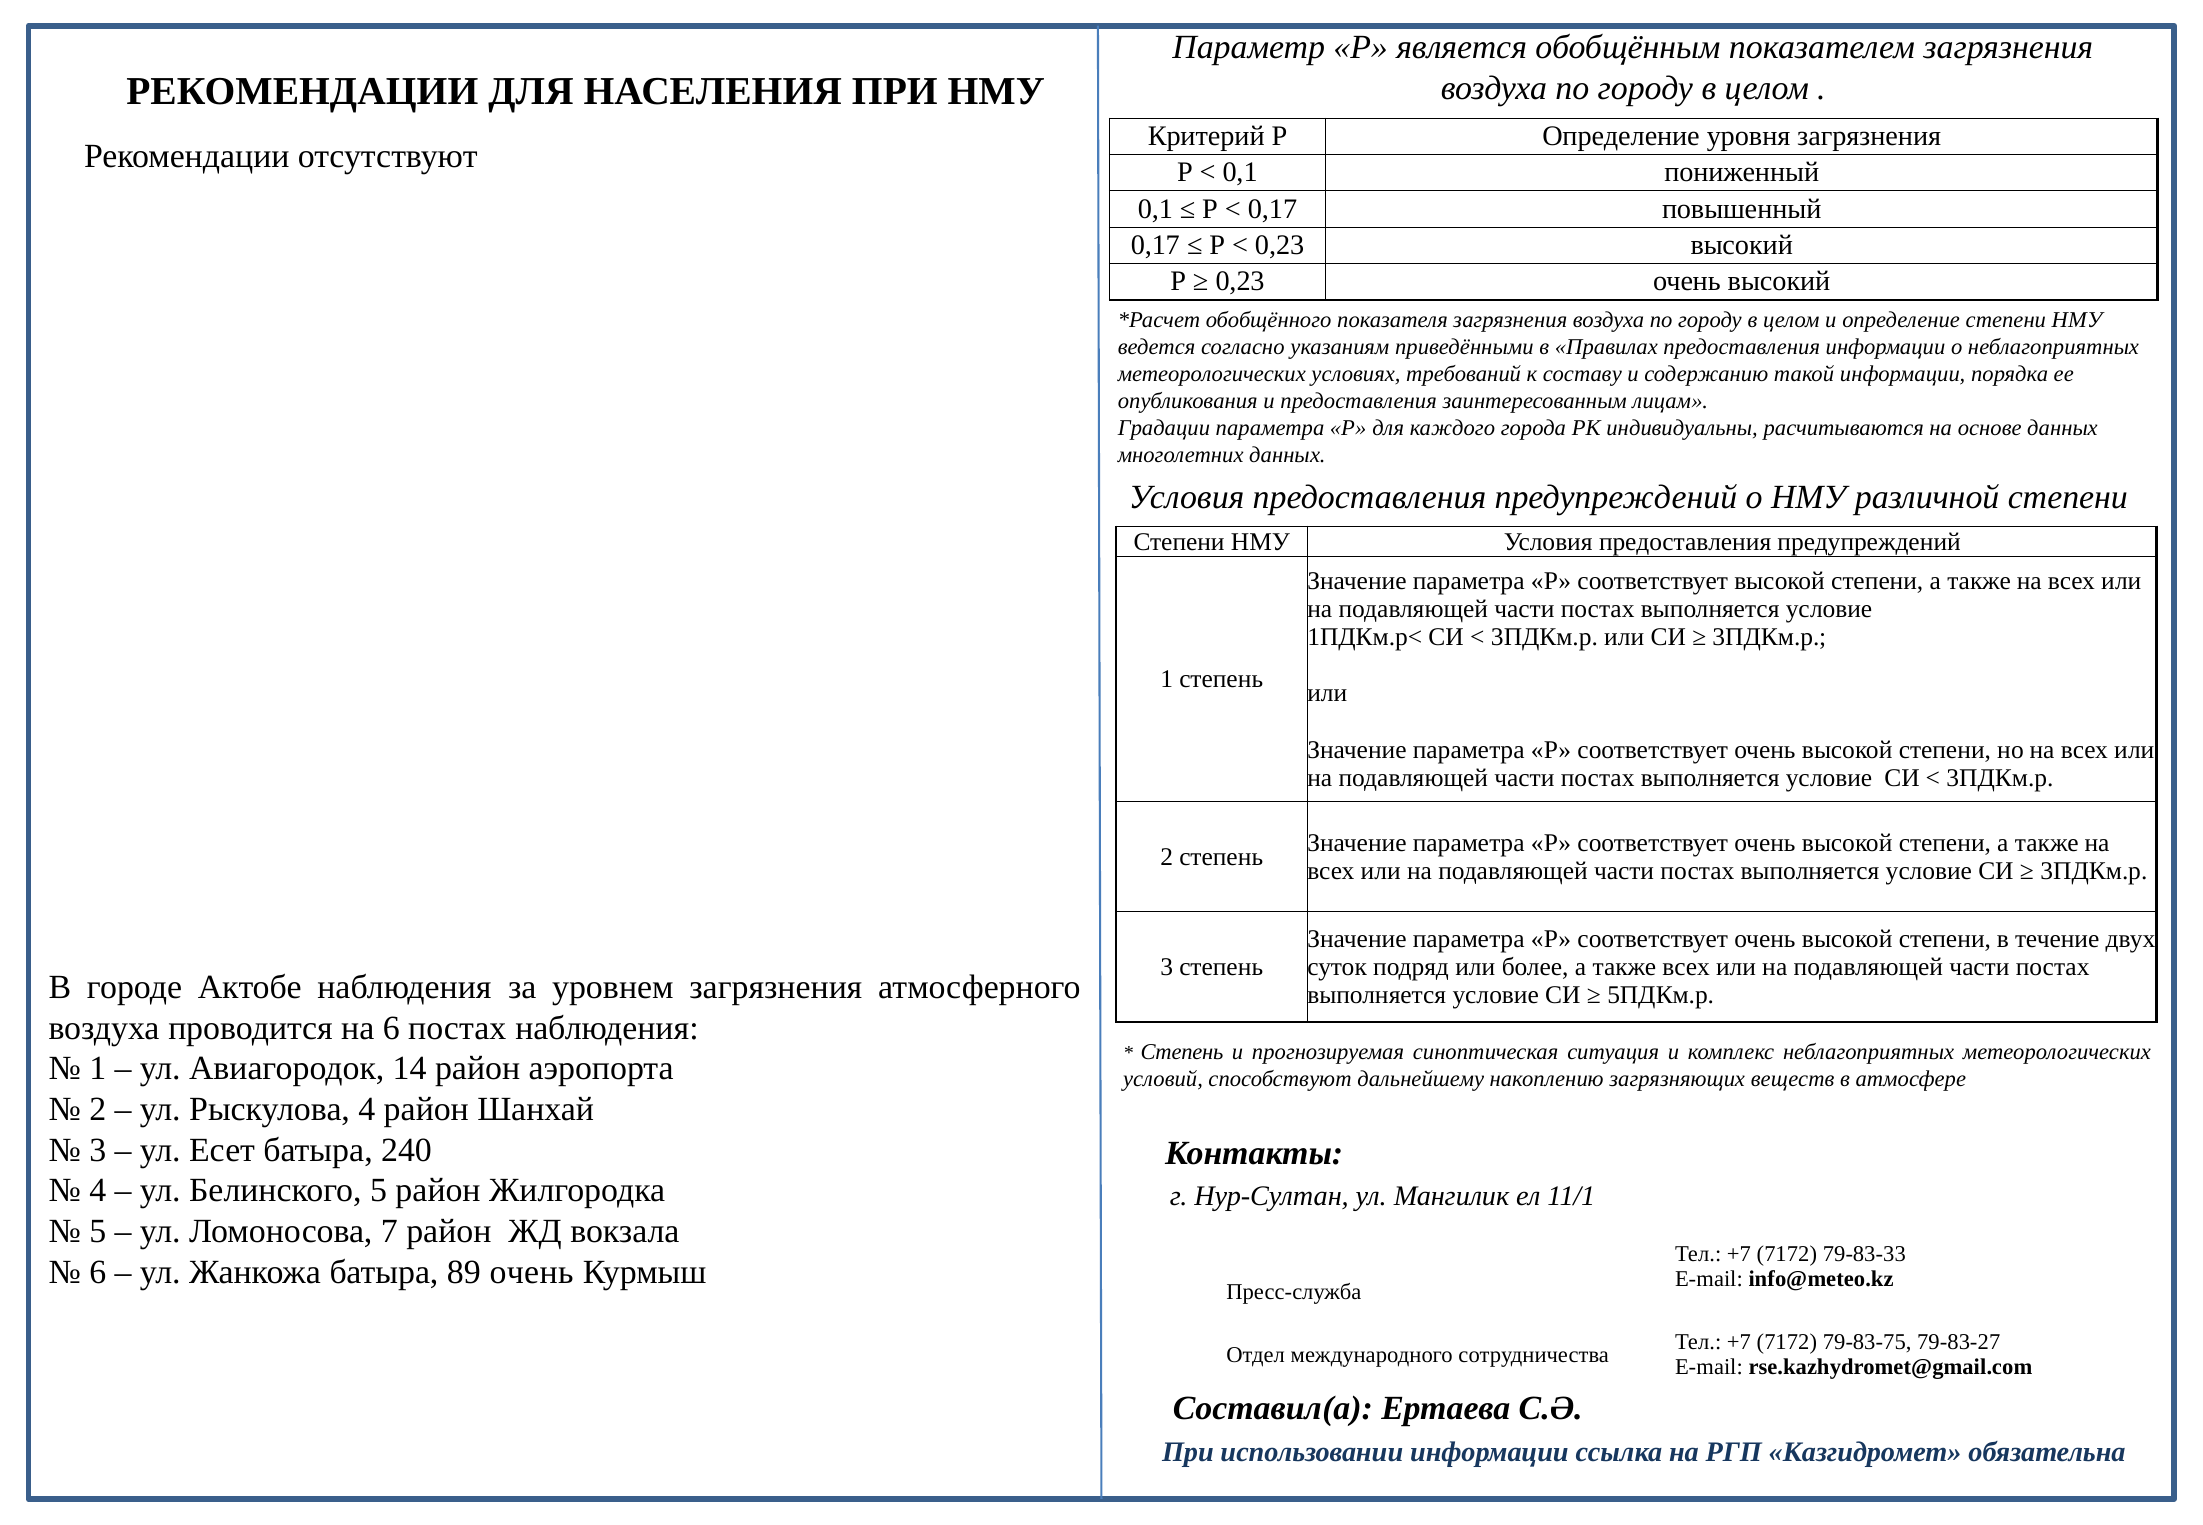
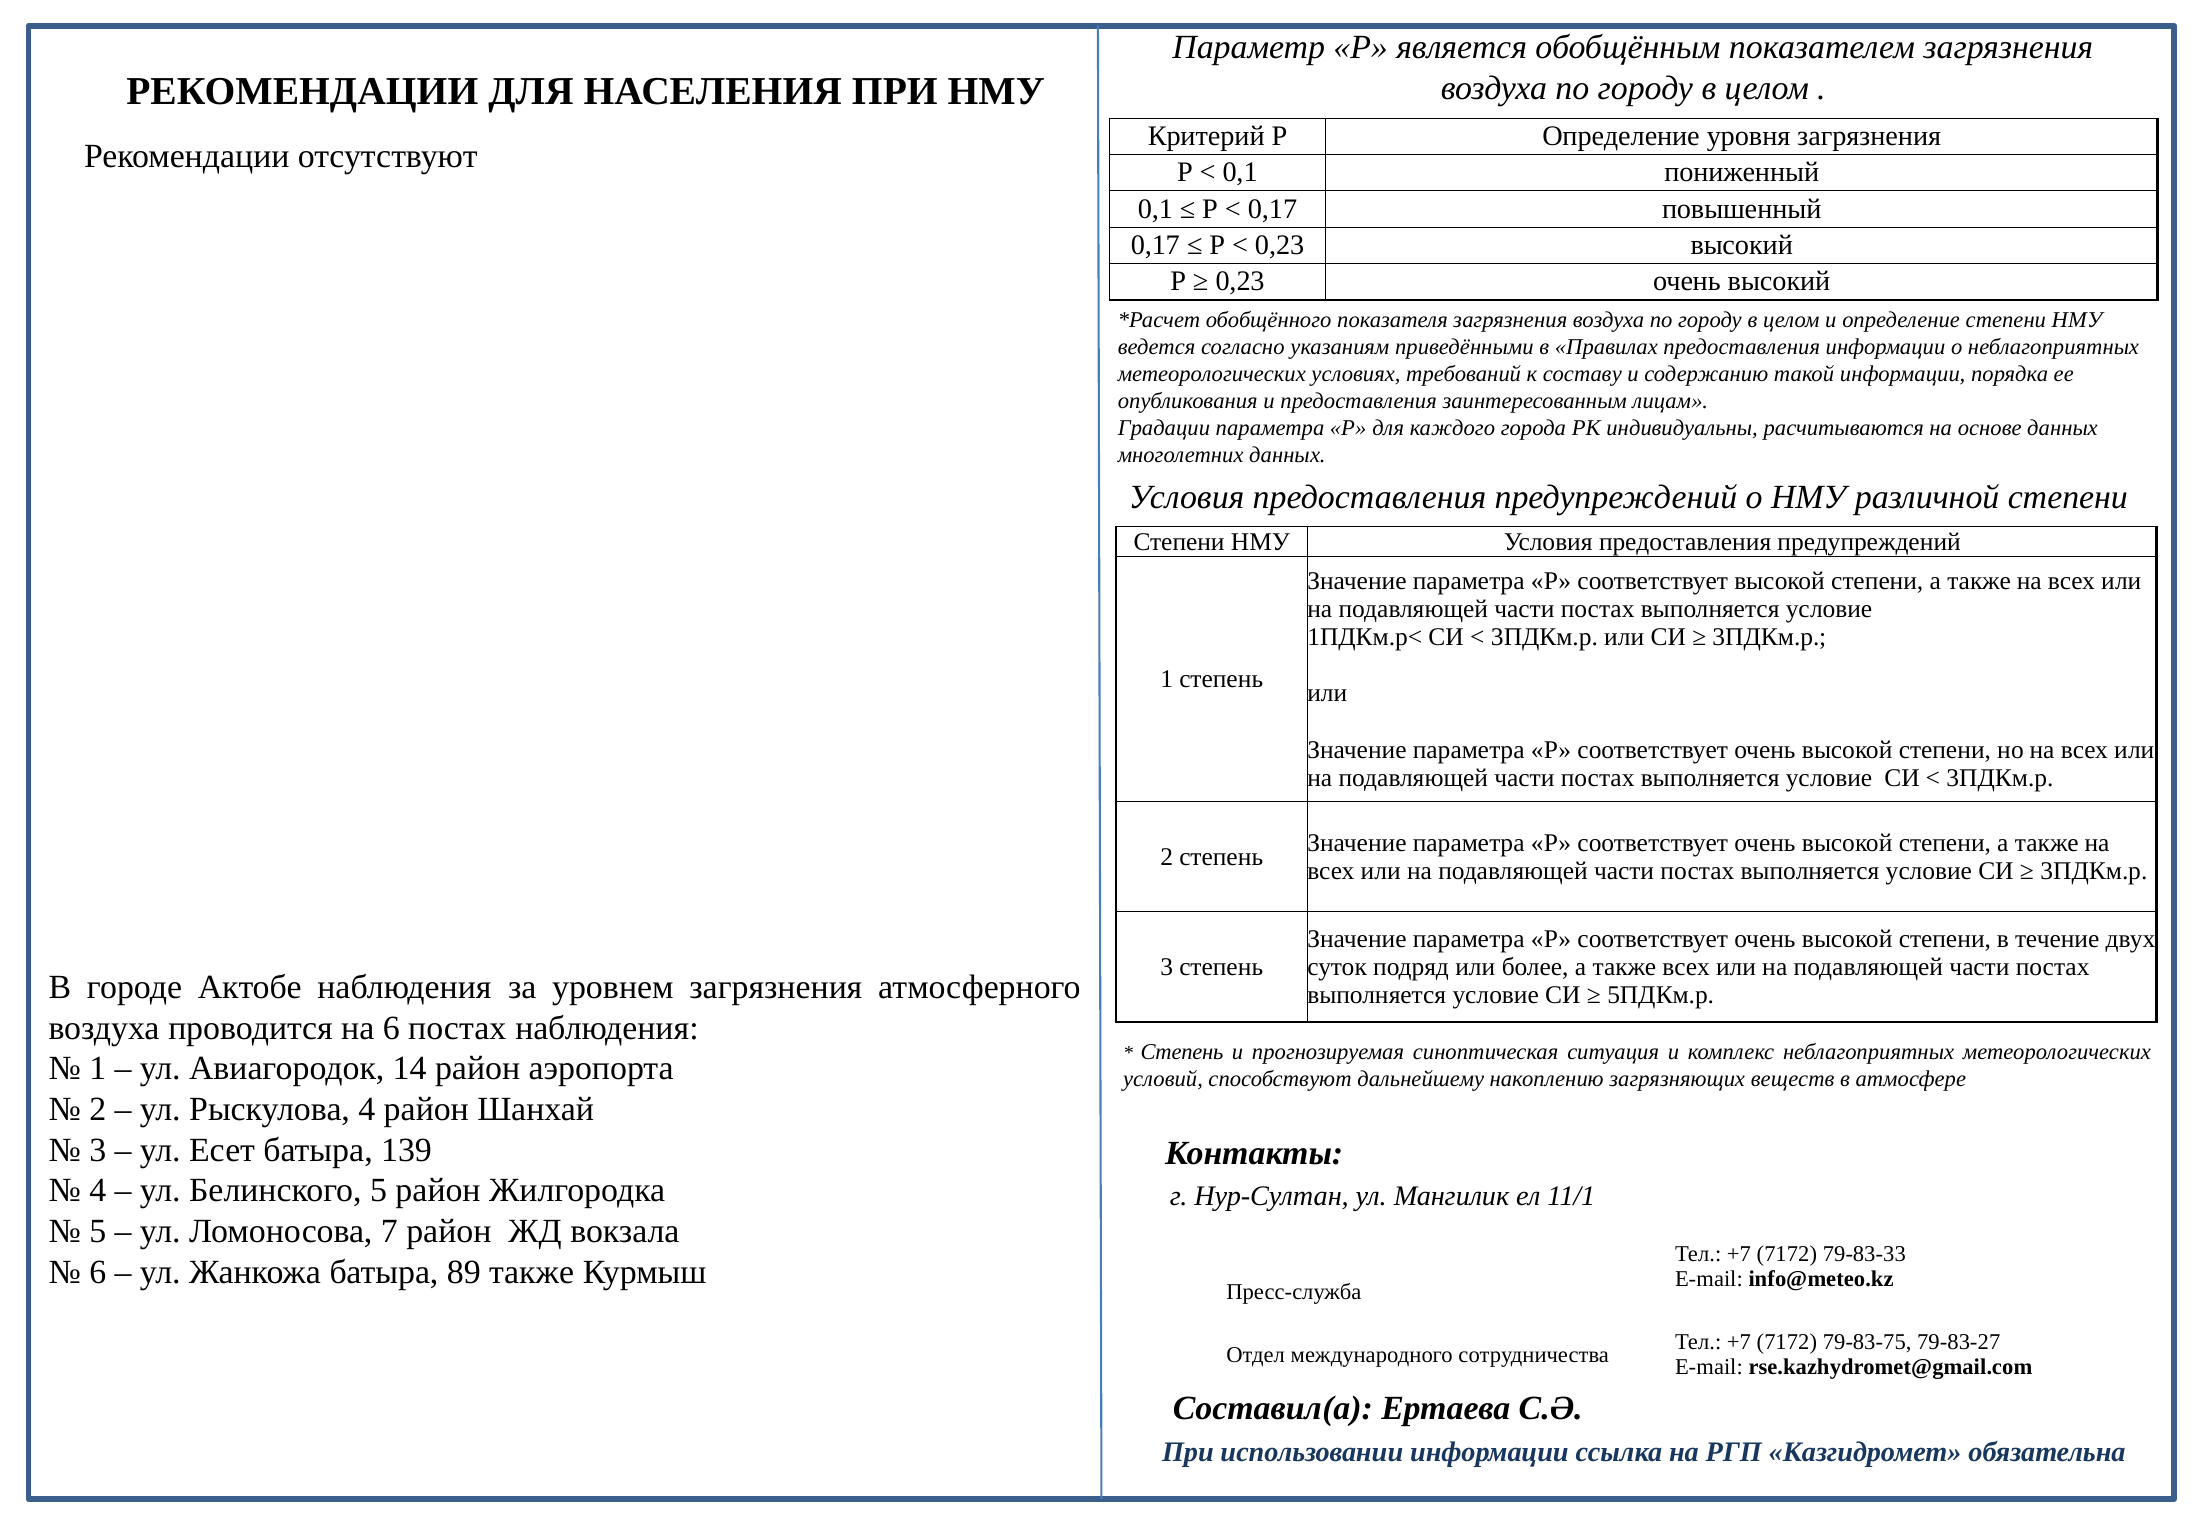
240: 240 -> 139
89 очень: очень -> также
